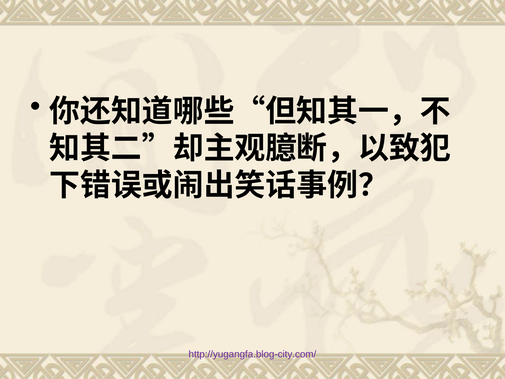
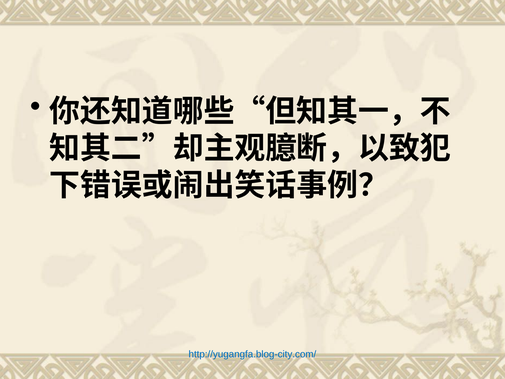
http://yugangfa.blog-city.com/ colour: purple -> blue
